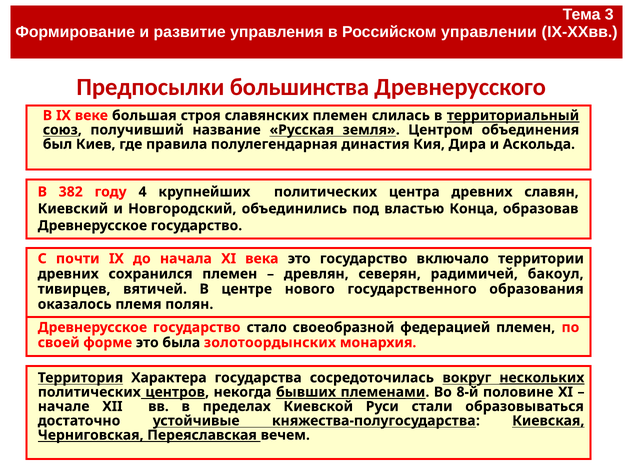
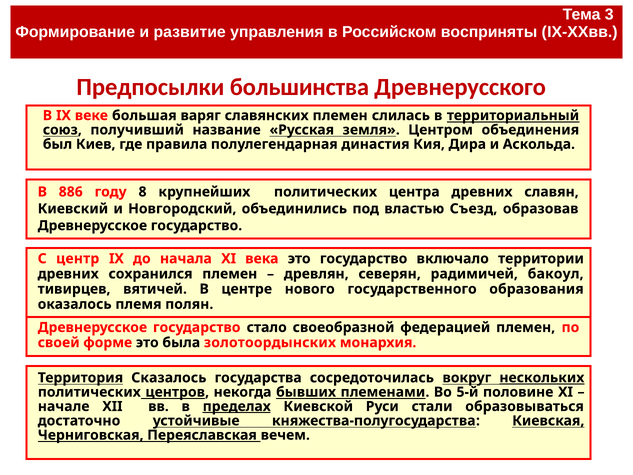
управлении: управлении -> восприняты
строя: строя -> варяг
382: 382 -> 886
4: 4 -> 8
Конца: Конца -> Съезд
почти: почти -> центр
Характера: Характера -> Сказалось
8-й: 8-й -> 5-й
пределах underline: none -> present
